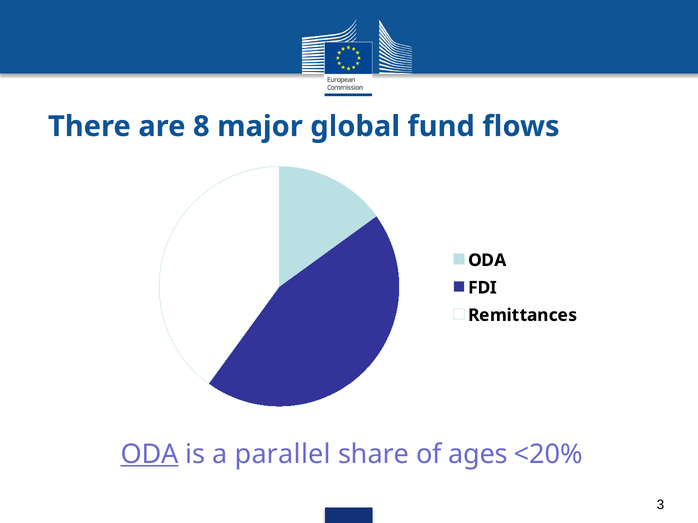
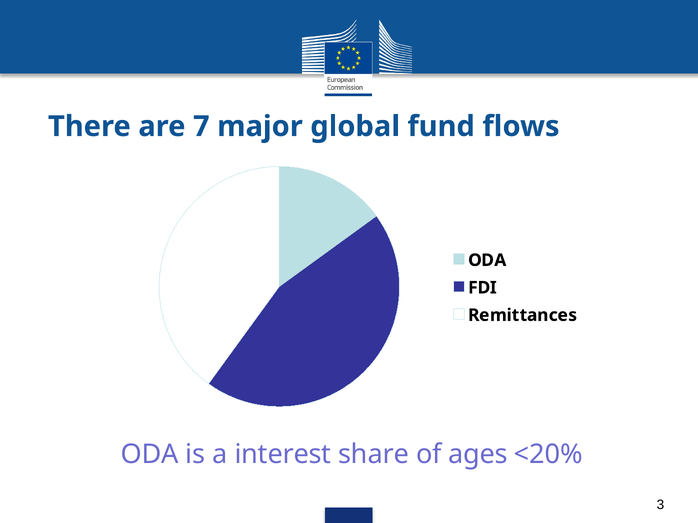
8: 8 -> 7
ODA at (150, 454) underline: present -> none
parallel: parallel -> interest
